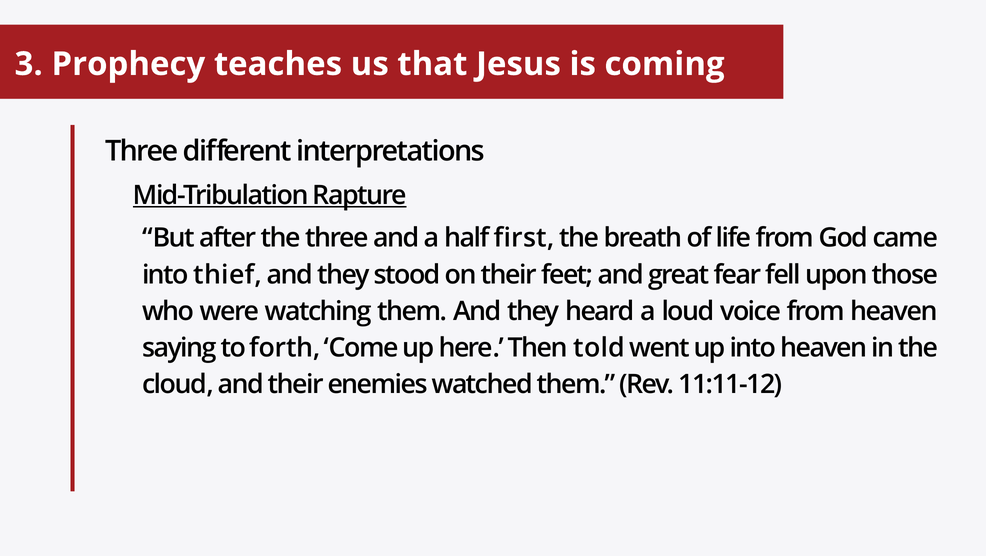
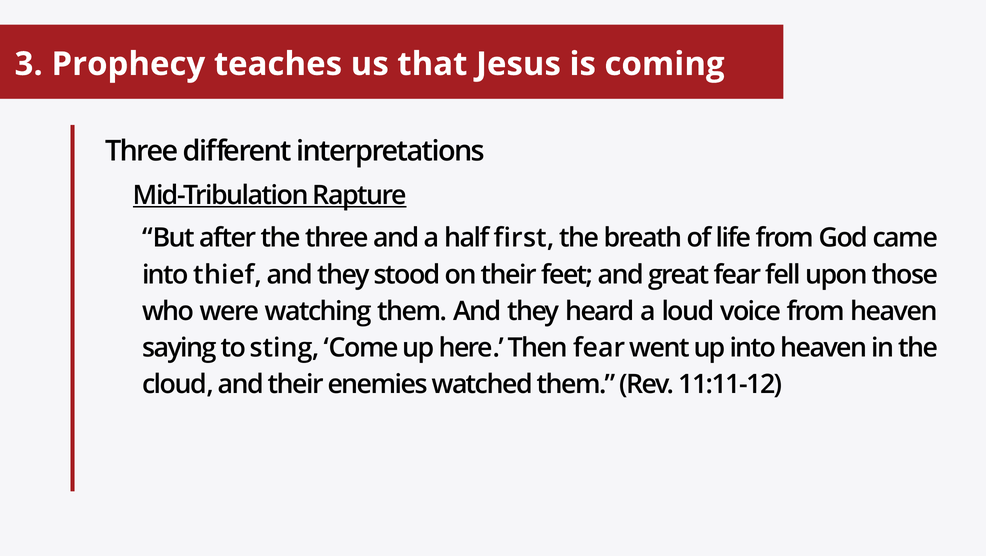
forth: forth -> sting
Then told: told -> fear
